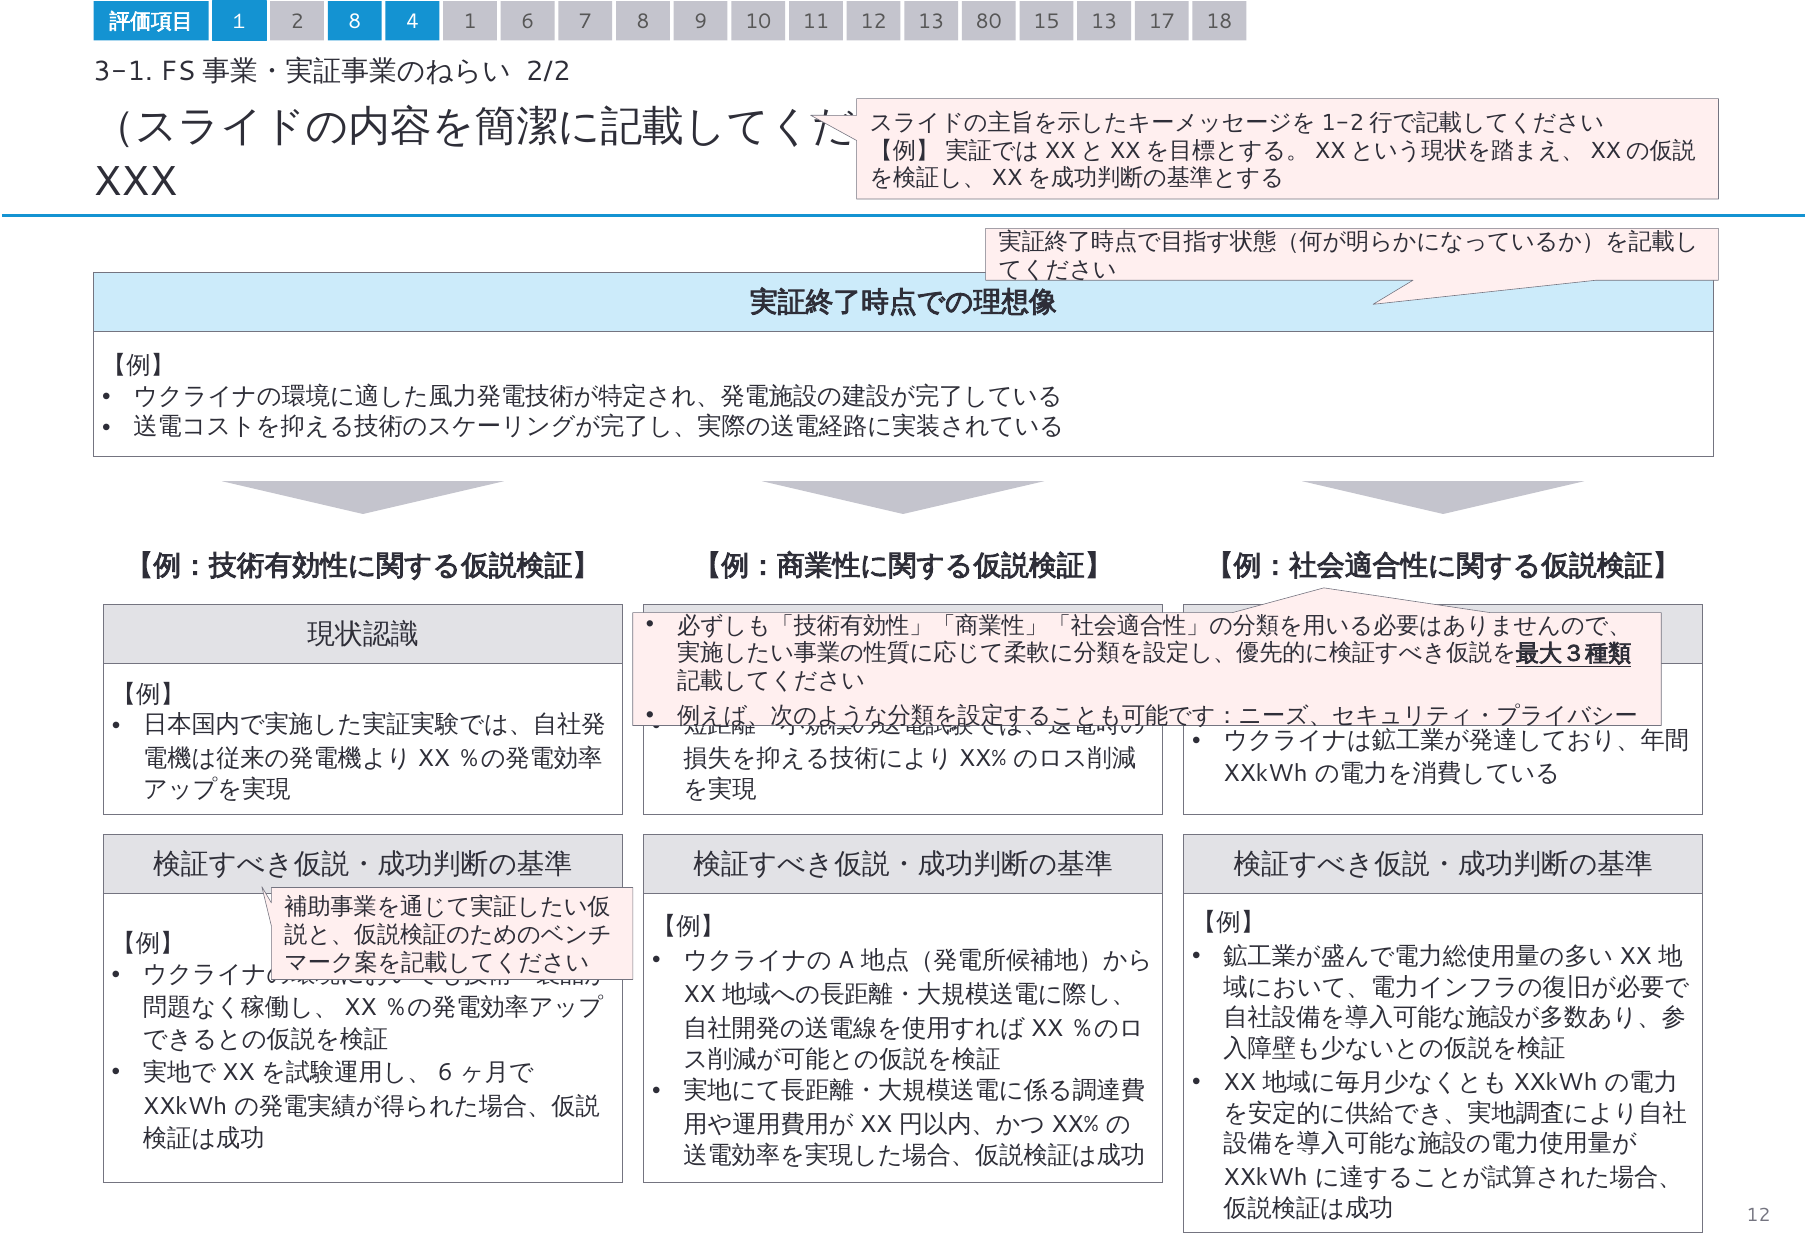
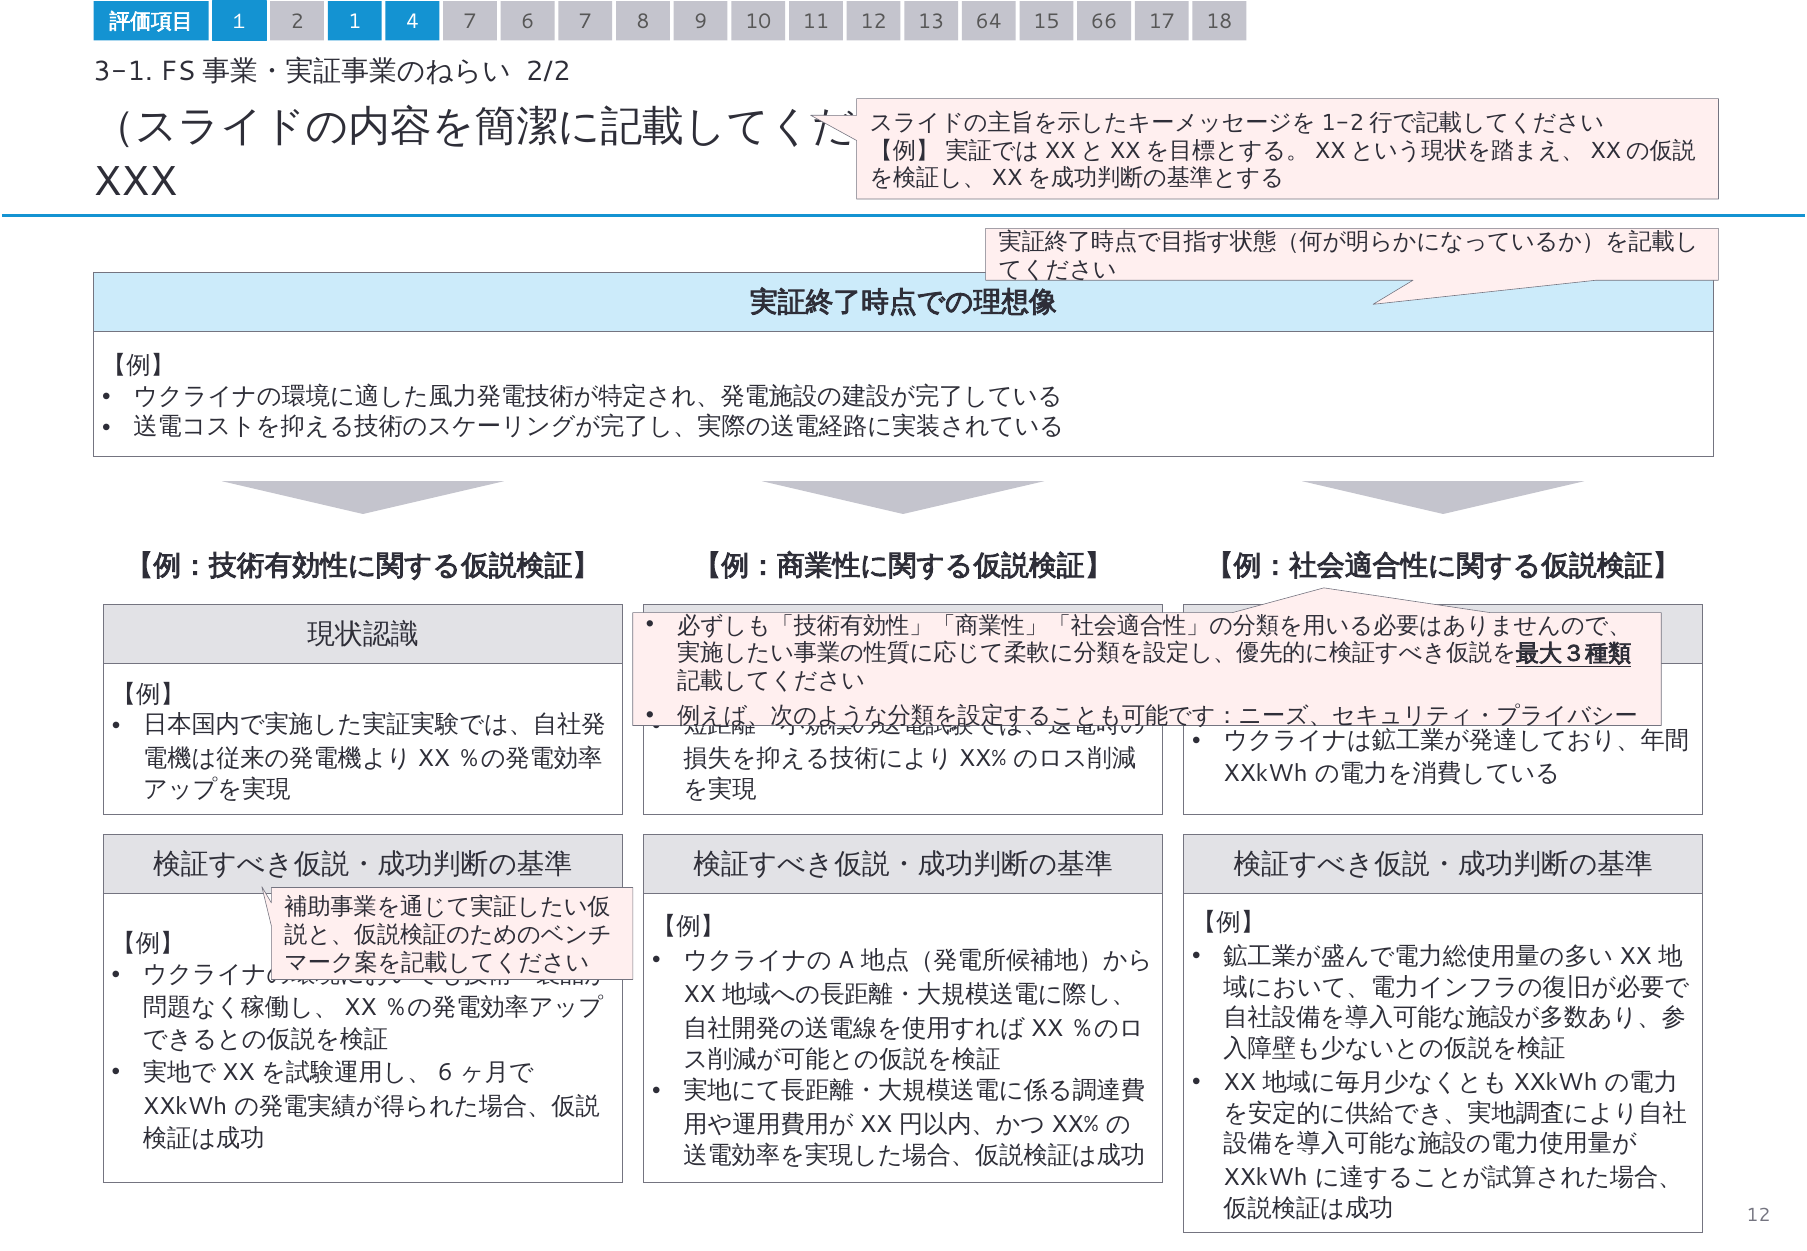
2 8: 8 -> 1
4 1: 1 -> 7
80: 80 -> 64
15 13: 13 -> 66
